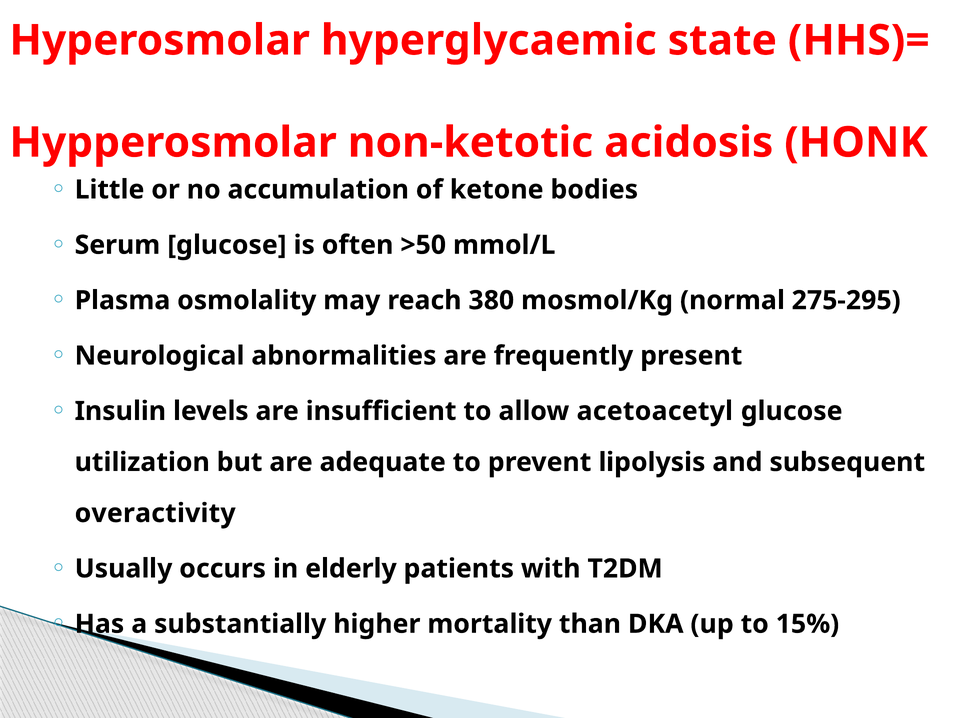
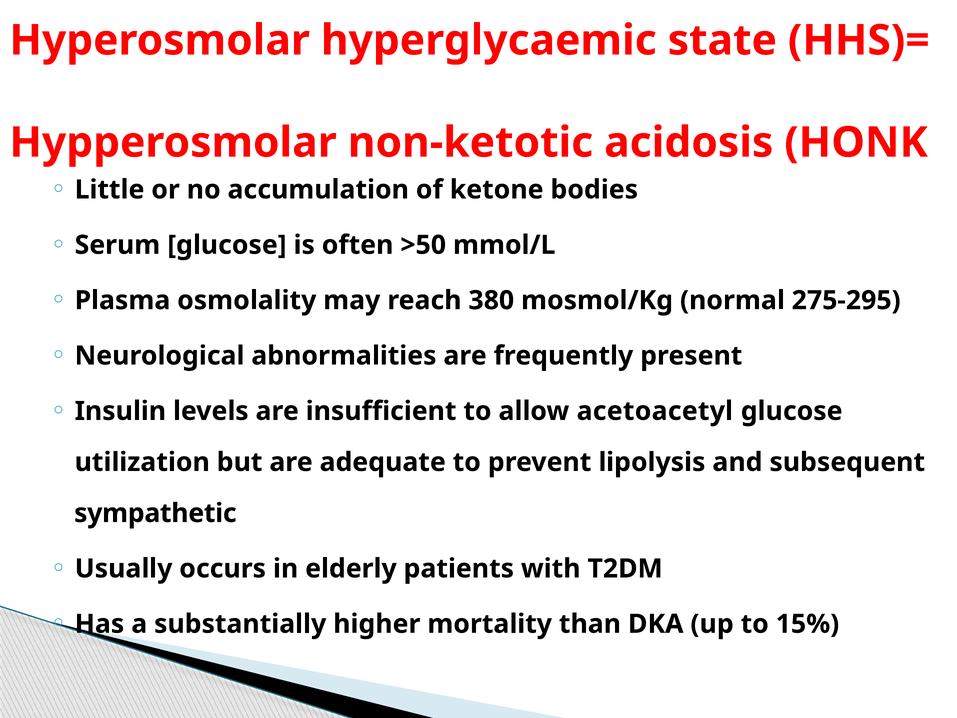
overactivity: overactivity -> sympathetic
